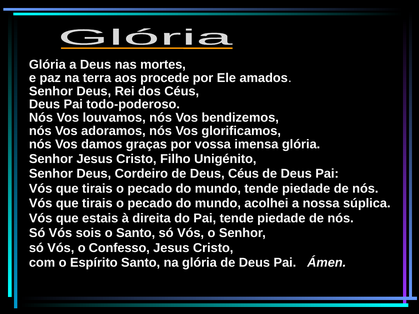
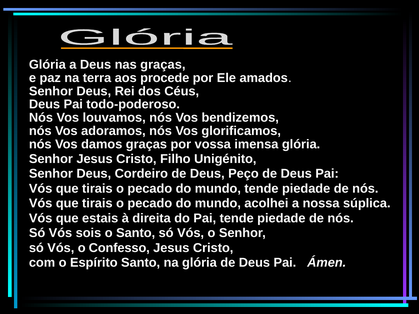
nas mortes: mortes -> graças
Deus Céus: Céus -> Peço
